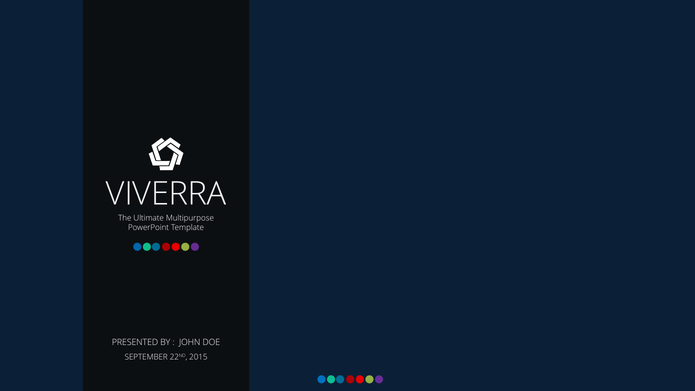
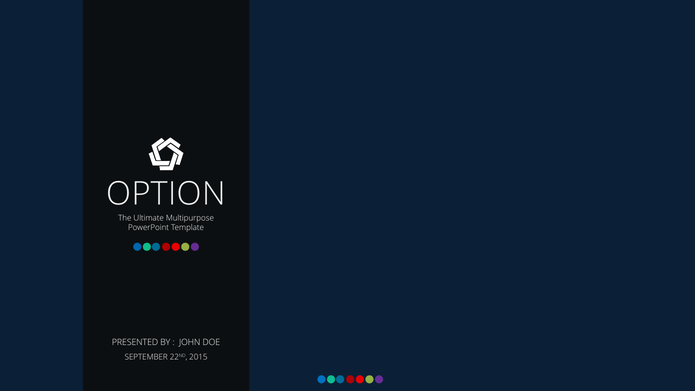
VIVERRA: VIVERRA -> OPTION
